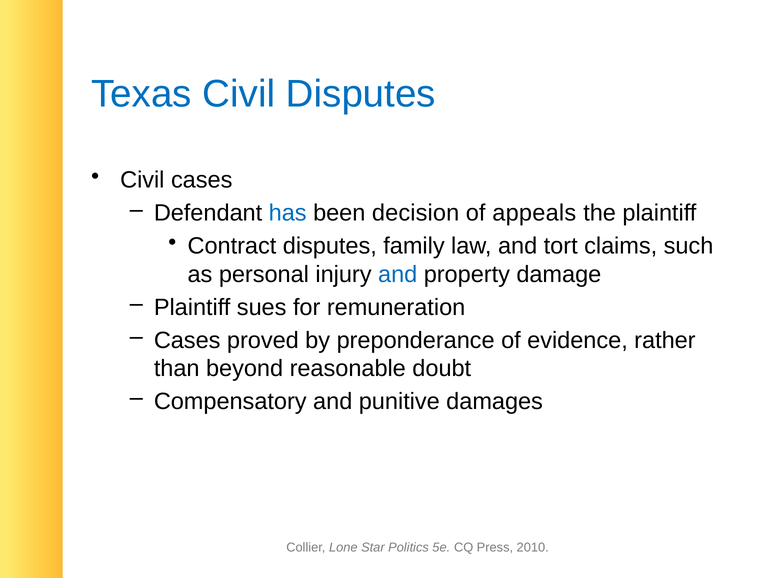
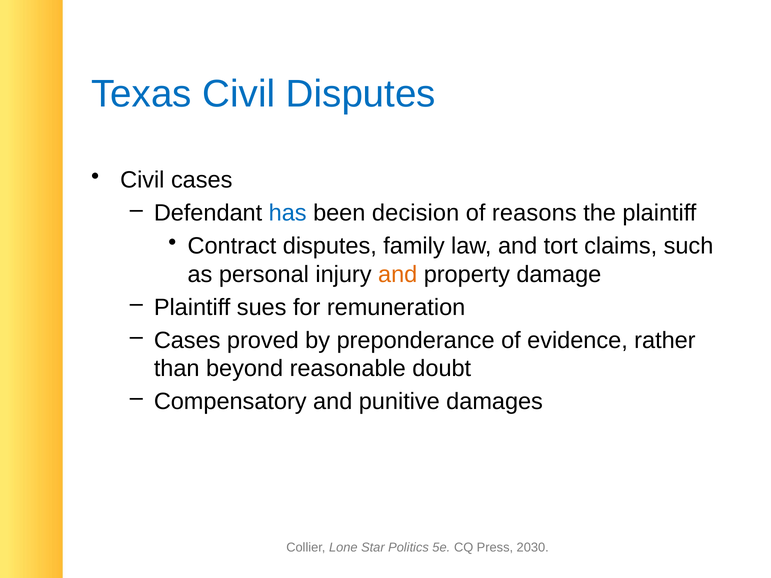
appeals: appeals -> reasons
and at (398, 274) colour: blue -> orange
2010: 2010 -> 2030
